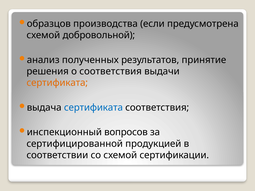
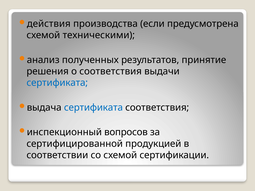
образцов: образцов -> действия
добровольной: добровольной -> техническими
сертификата at (57, 83) colour: orange -> blue
